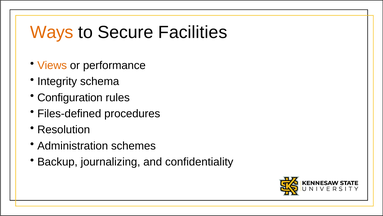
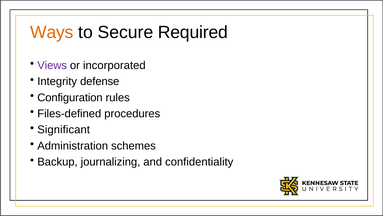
Facilities: Facilities -> Required
Views colour: orange -> purple
performance: performance -> incorporated
schema: schema -> defense
Resolution: Resolution -> Significant
